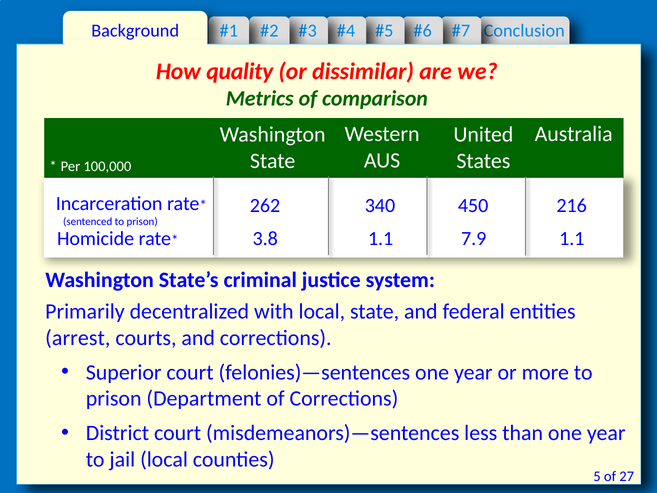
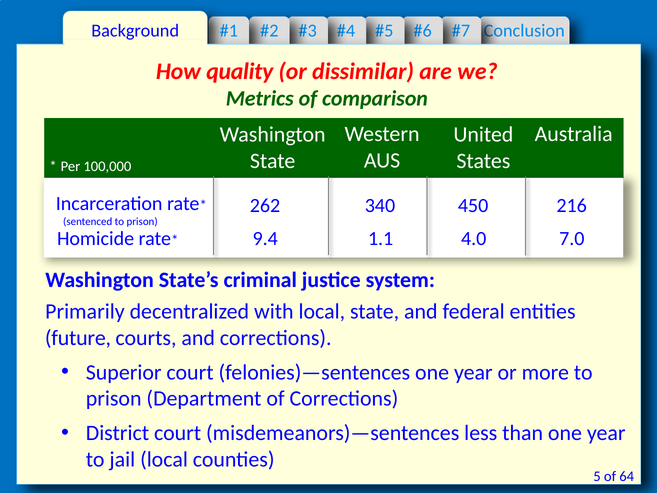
7.9: 7.9 -> 4.0
1.1 at (572, 238): 1.1 -> 7.0
3.8: 3.8 -> 9.4
arrest: arrest -> future
27: 27 -> 64
